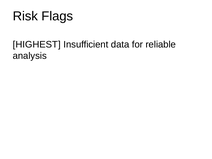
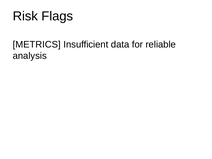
HIGHEST: HIGHEST -> METRICS
